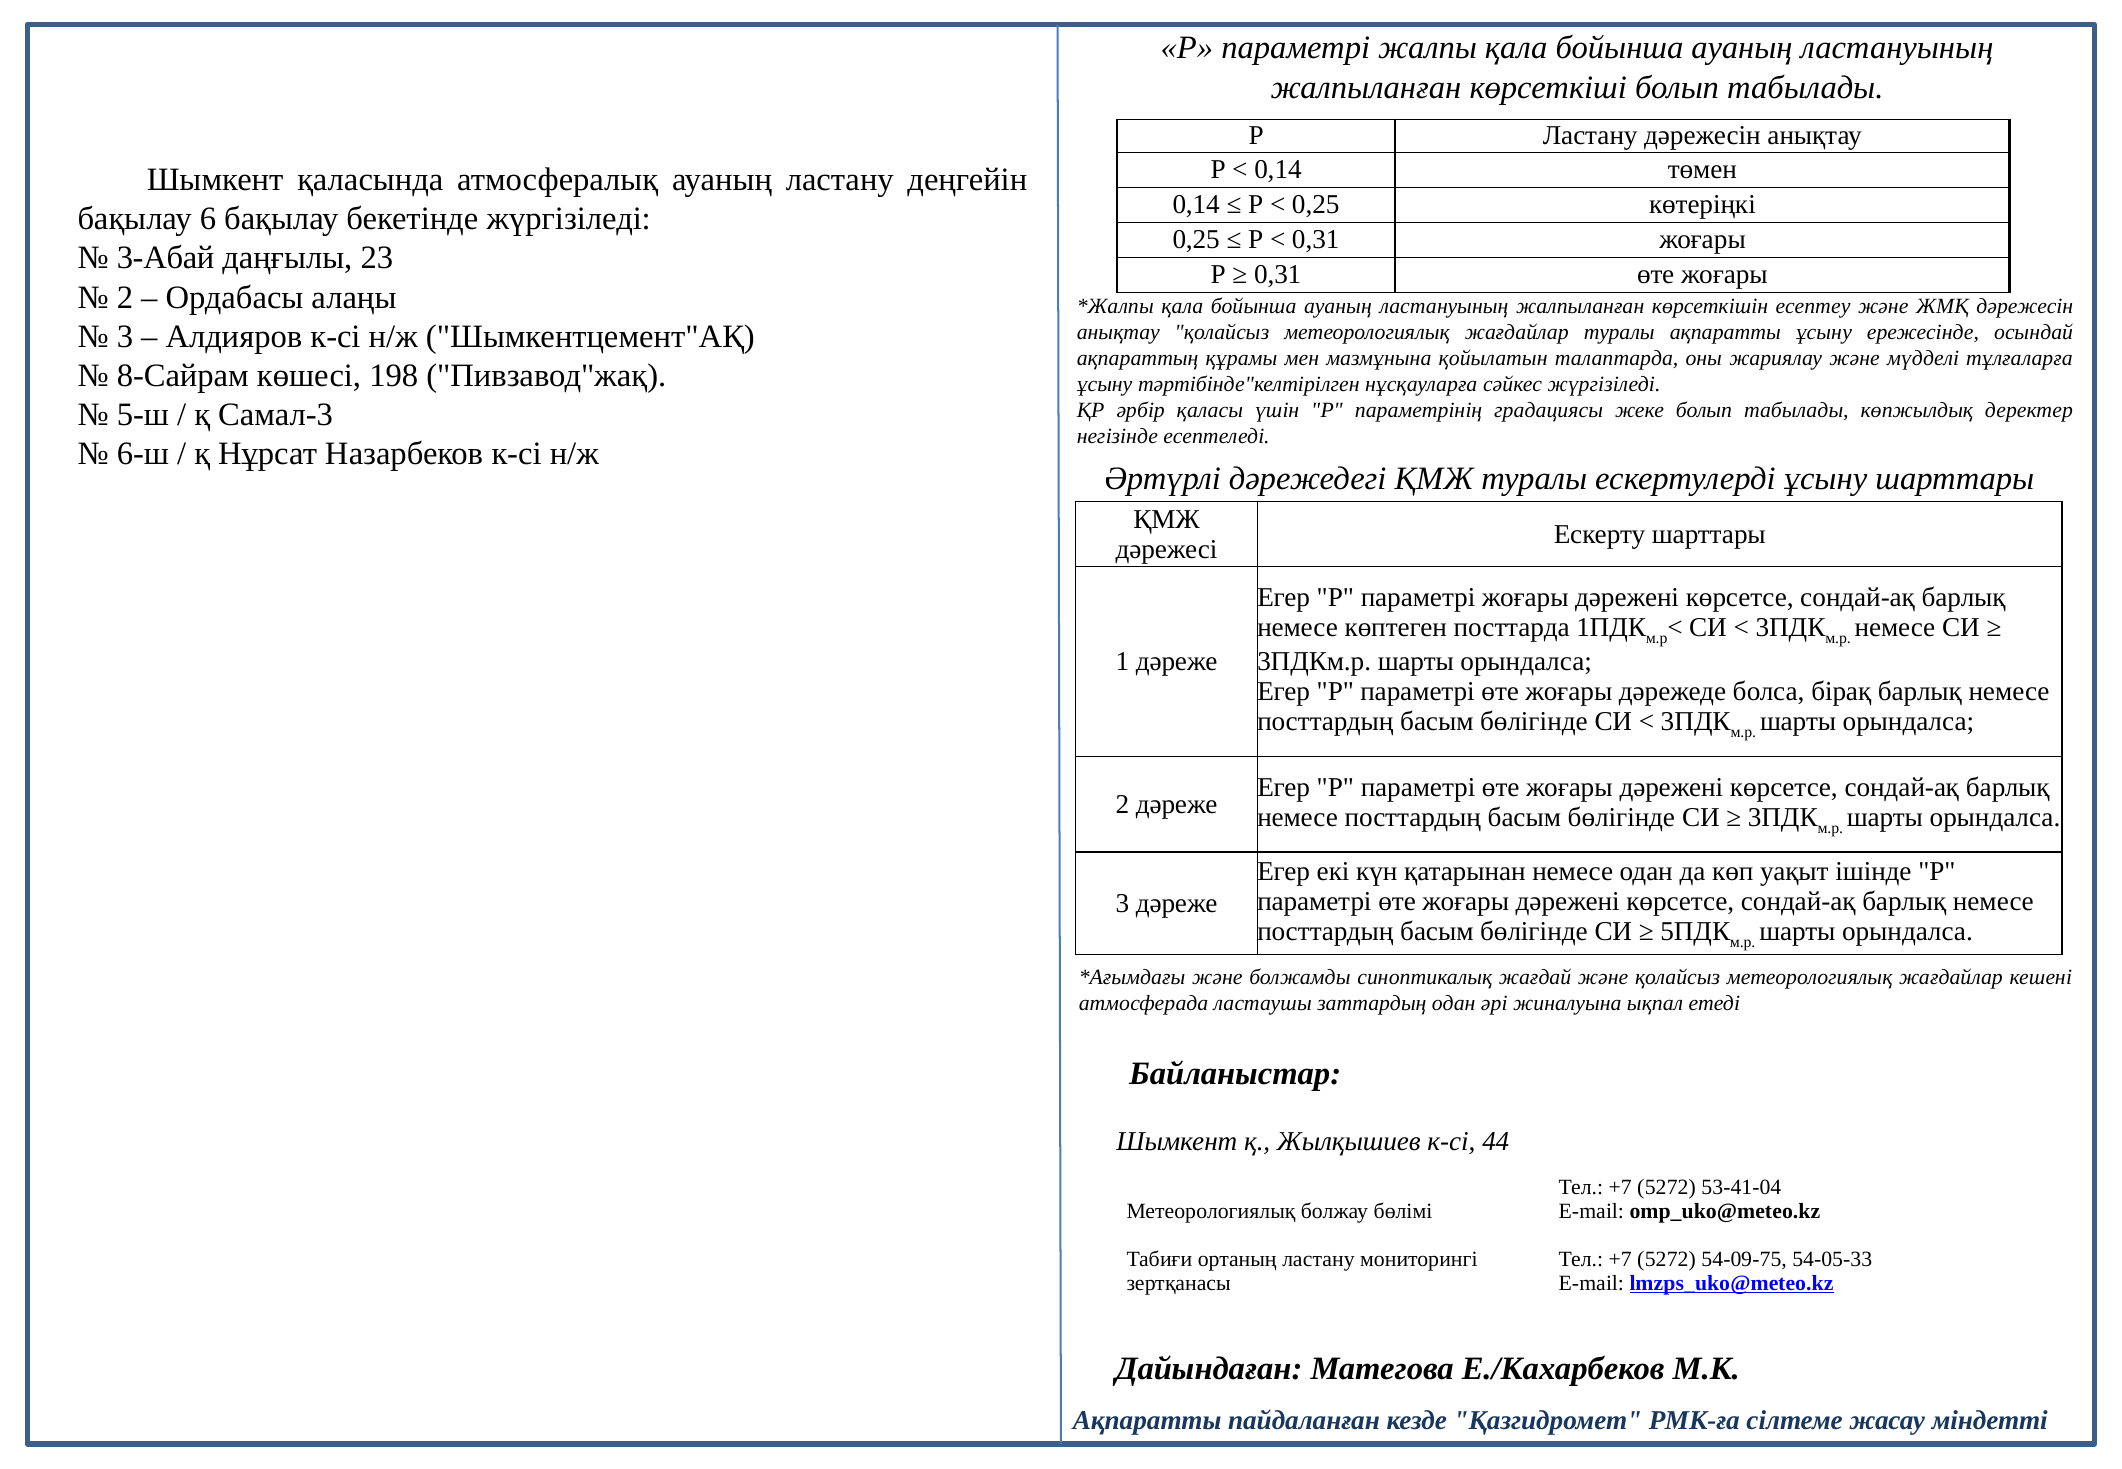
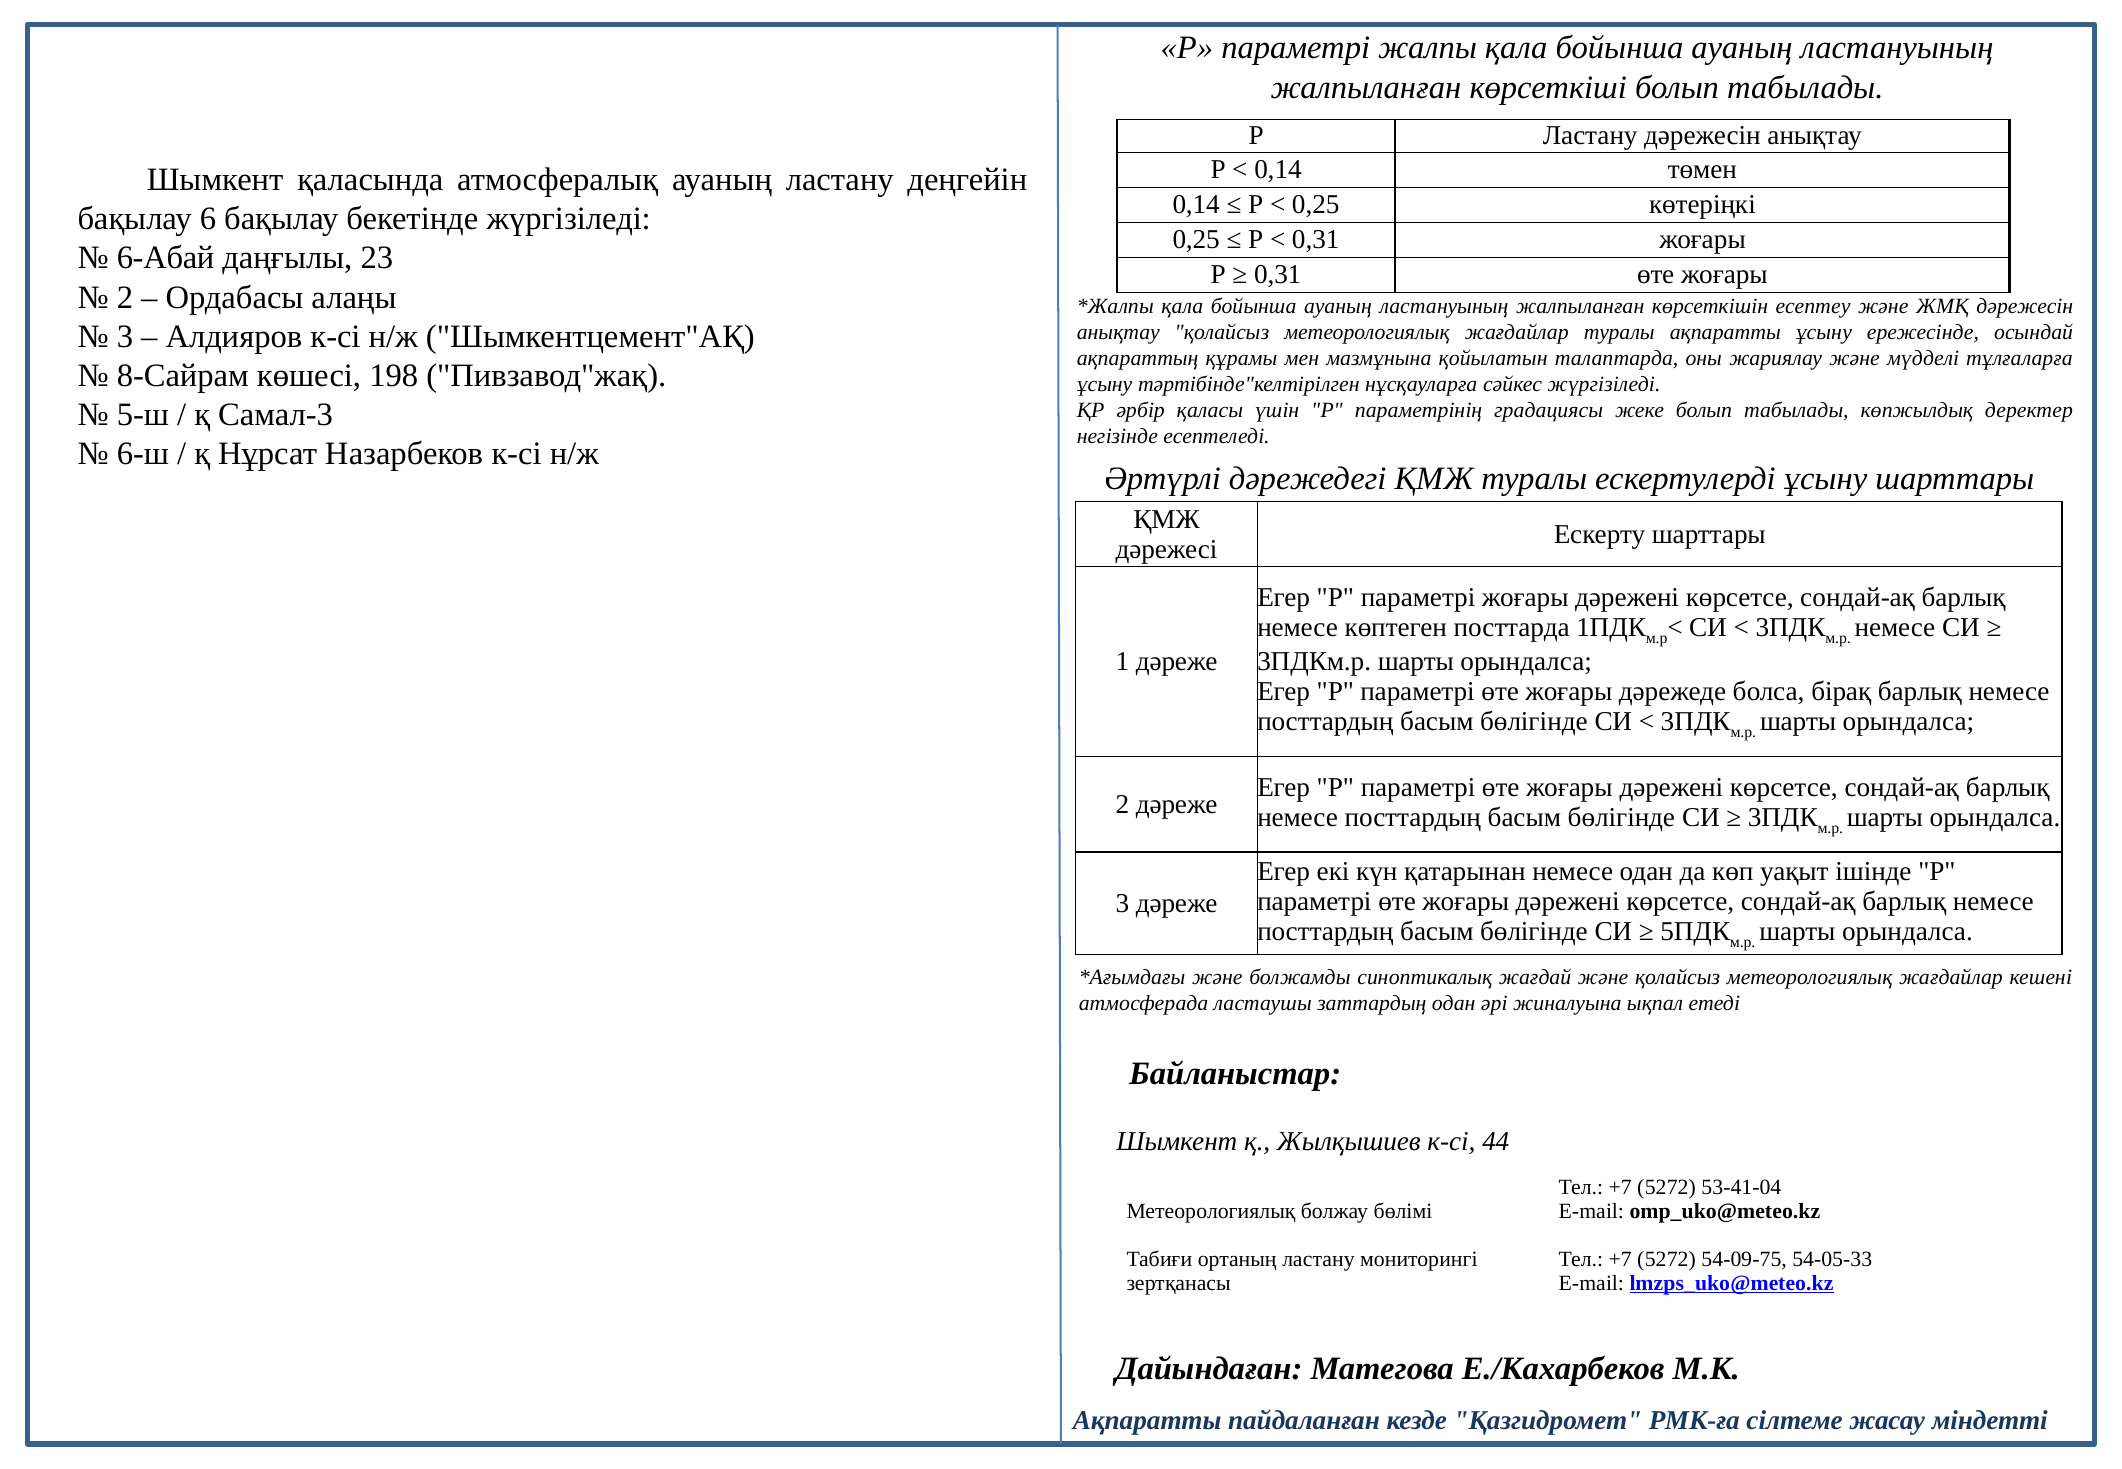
3-Абай: 3-Абай -> 6-Абай
